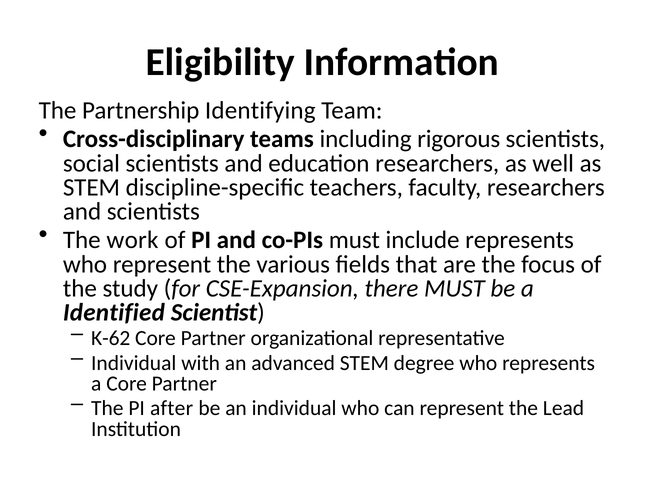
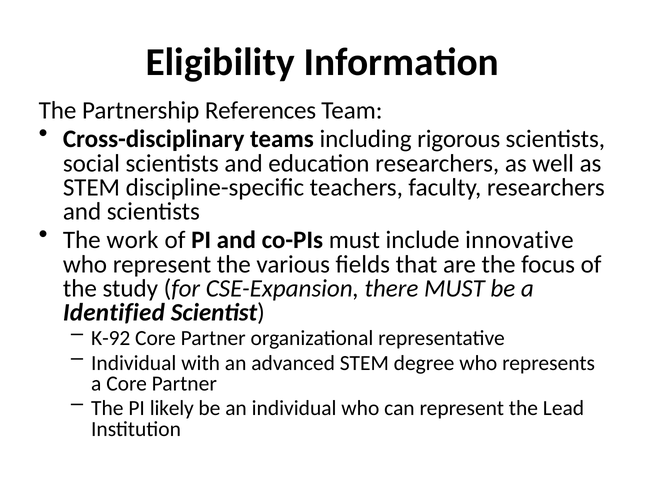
Identifying: Identifying -> References
include represents: represents -> innovative
K-62: K-62 -> K-92
after: after -> likely
